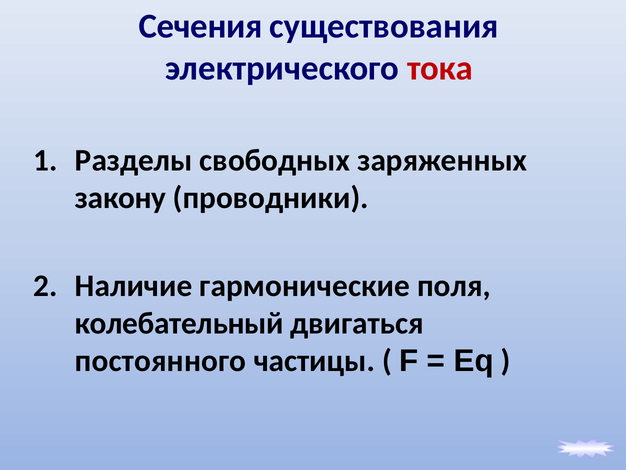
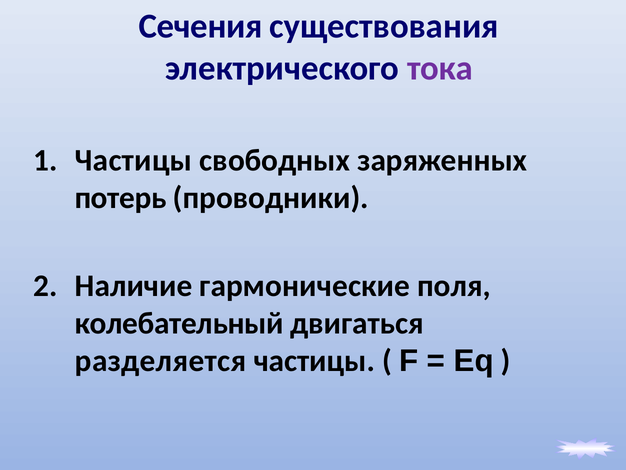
тока colour: red -> purple
Разделы at (134, 160): Разделы -> Частицы
закону: закону -> потерь
постоянного: постоянного -> разделяется
